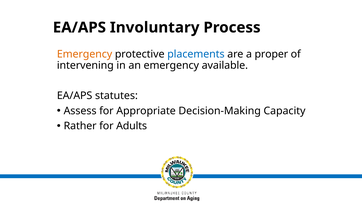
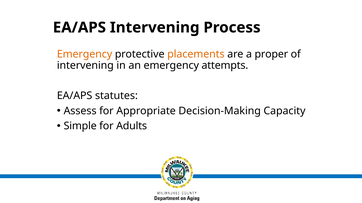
EA/APS Involuntary: Involuntary -> Intervening
placements colour: blue -> orange
available: available -> attempts
Rather: Rather -> Simple
